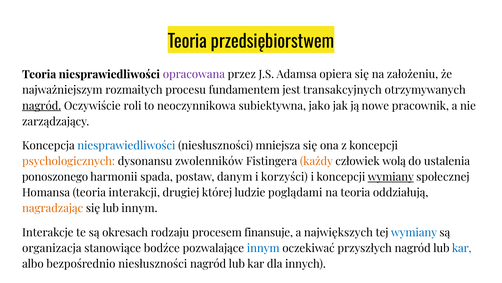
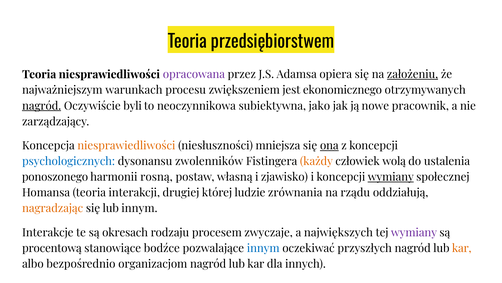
założeniu underline: none -> present
rozmaitych: rozmaitych -> warunkach
fundamentem: fundamentem -> zwiększeniem
transakcyjnych: transakcyjnych -> ekonomicznego
roli: roli -> byli
niesprawiedliwości at (126, 145) colour: blue -> orange
ona underline: none -> present
psychologicznych colour: orange -> blue
spada: spada -> rosną
danym: danym -> własną
korzyści: korzyści -> zjawisko
poglądami: poglądami -> zrównania
na teoria: teoria -> rządu
finansuje: finansuje -> zwyczaje
wymiany at (414, 232) colour: blue -> purple
organizacja: organizacja -> procentową
kar at (462, 248) colour: blue -> orange
bezpośrednio niesłuszności: niesłuszności -> organizacjom
